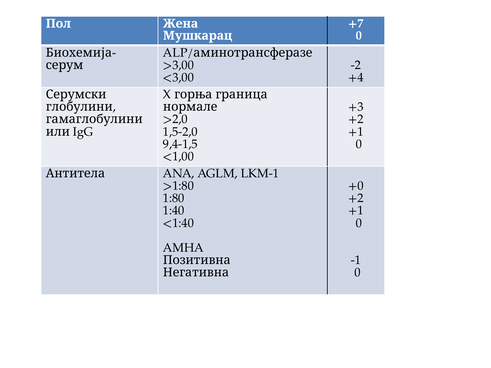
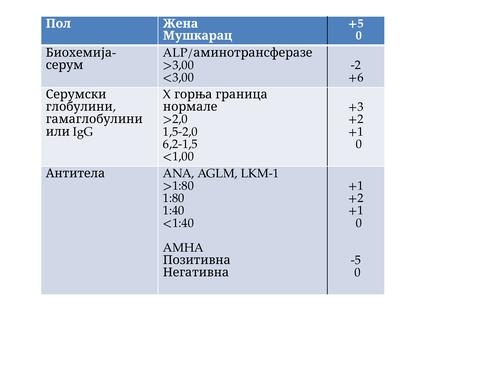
+7: +7 -> +5
+4: +4 -> +6
9,4-1,5: 9,4-1,5 -> 6,2-1,5
+0 at (356, 186): +0 -> +1
-1: -1 -> -5
